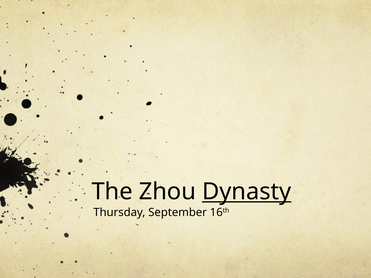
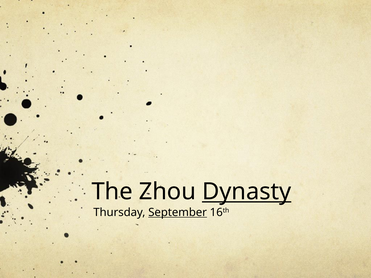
September underline: none -> present
